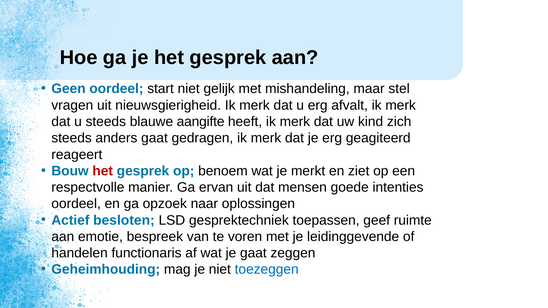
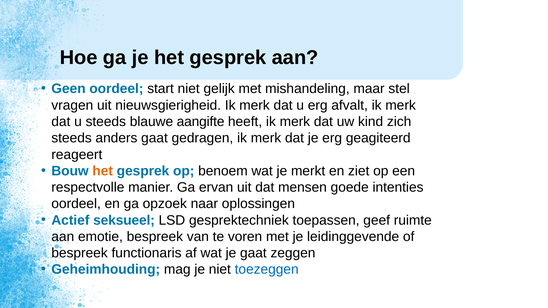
het at (103, 171) colour: red -> orange
besloten: besloten -> seksueel
handelen at (80, 253): handelen -> bespreek
